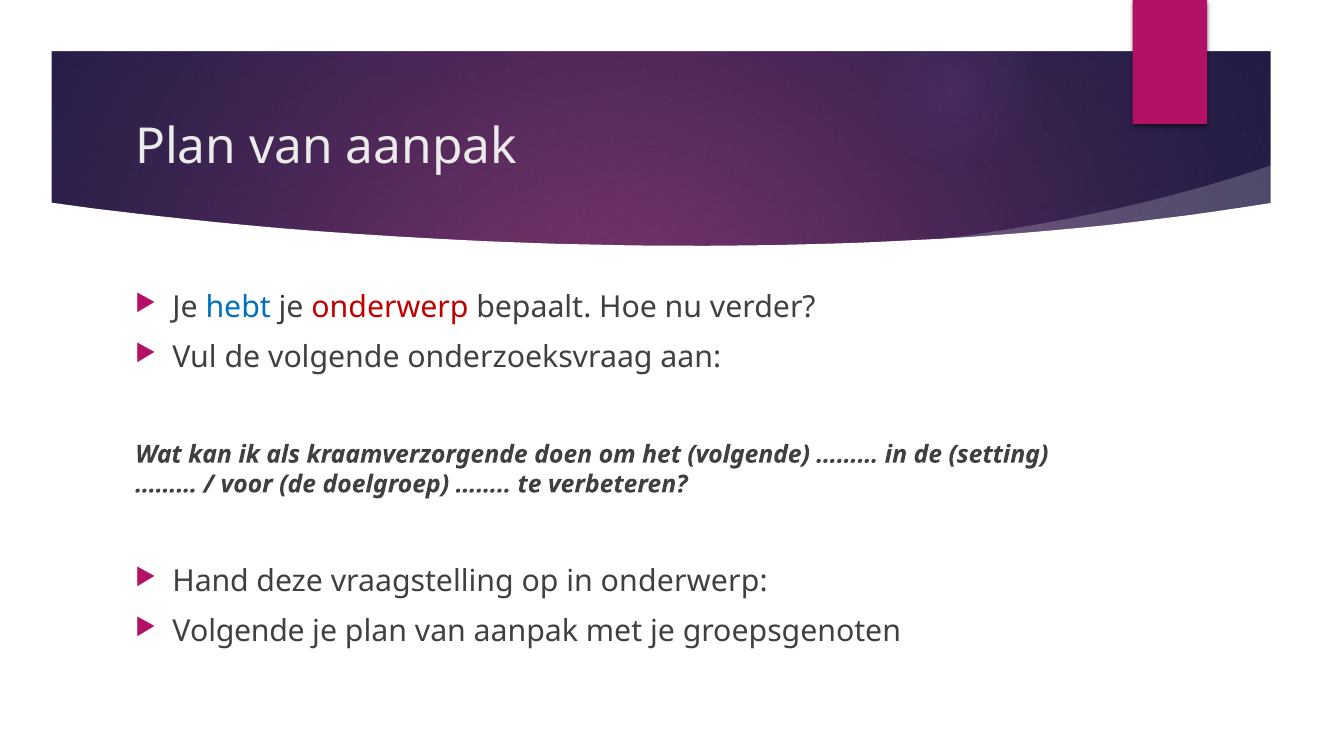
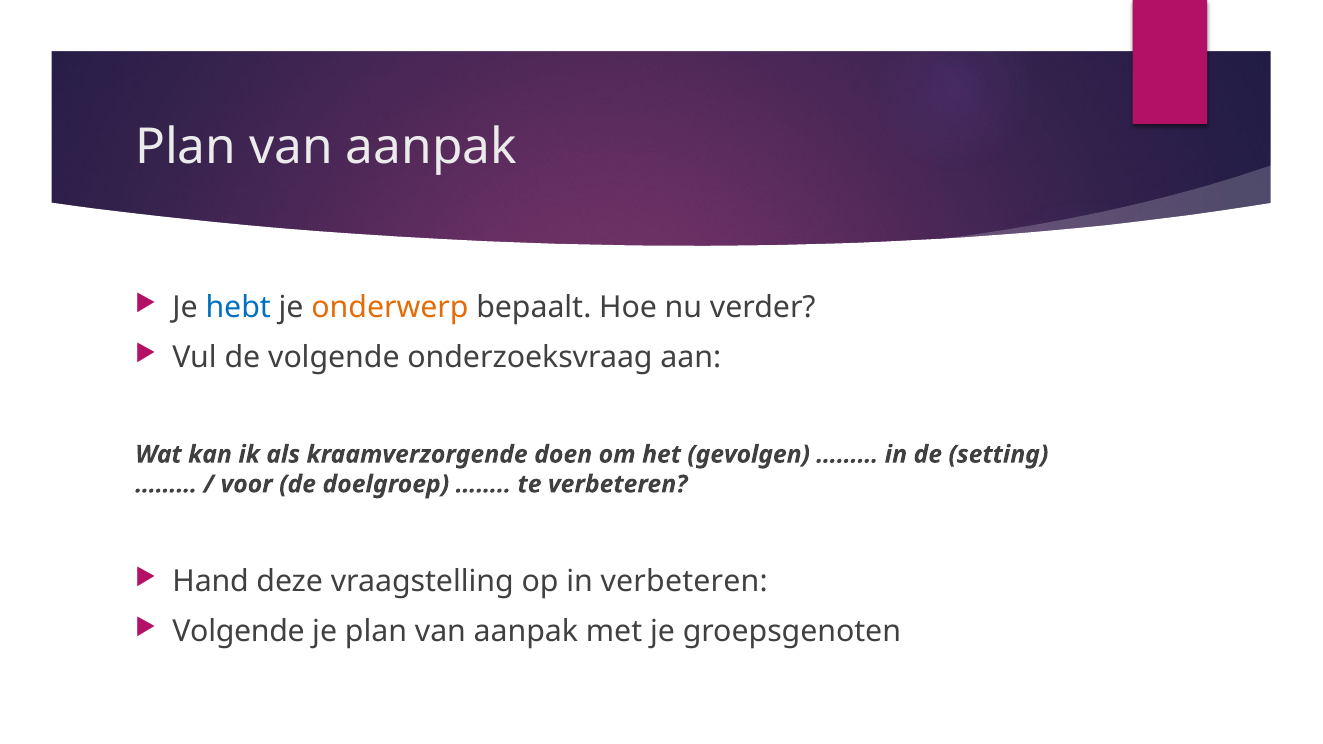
onderwerp at (390, 308) colour: red -> orange
het volgende: volgende -> gevolgen
in onderwerp: onderwerp -> verbeteren
